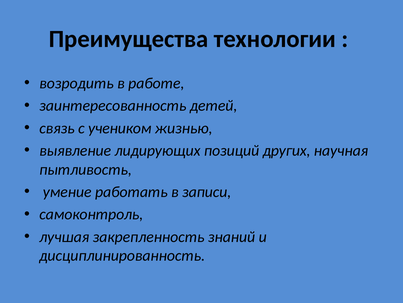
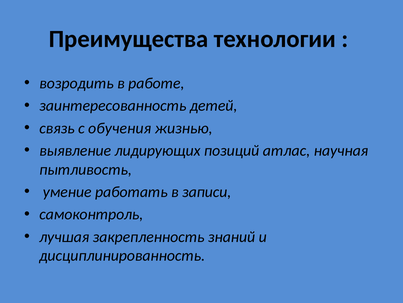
учеником: учеником -> обучения
других: других -> атлас
